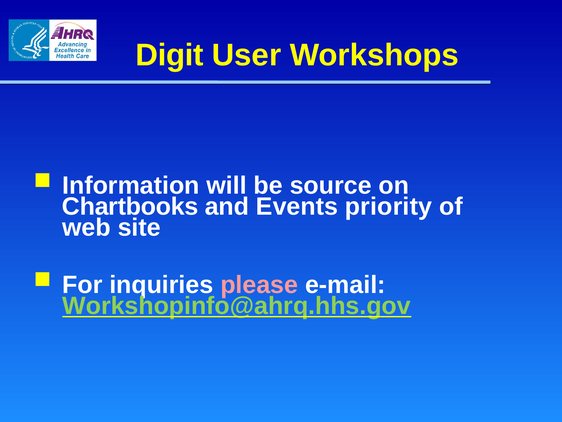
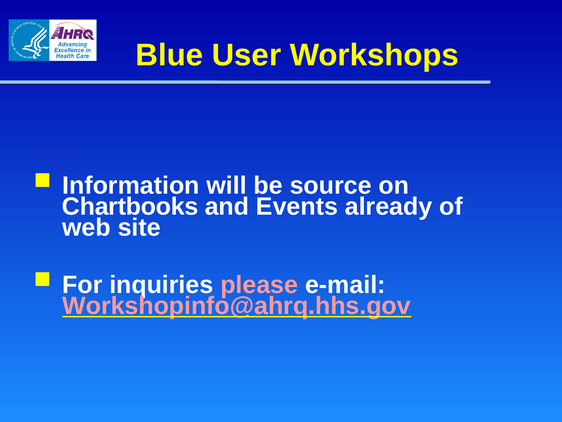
Digit: Digit -> Blue
priority: priority -> already
Workshopinfo@ahrq.hhs.gov colour: light green -> pink
